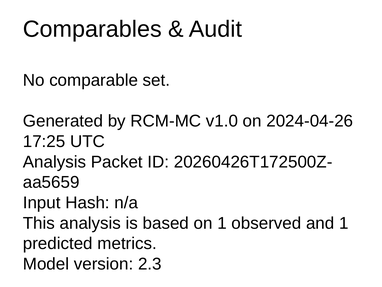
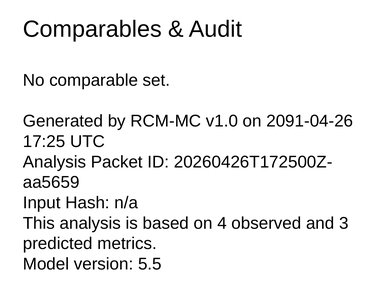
2024-04-26: 2024-04-26 -> 2091-04-26
on 1: 1 -> 4
and 1: 1 -> 3
2.3: 2.3 -> 5.5
